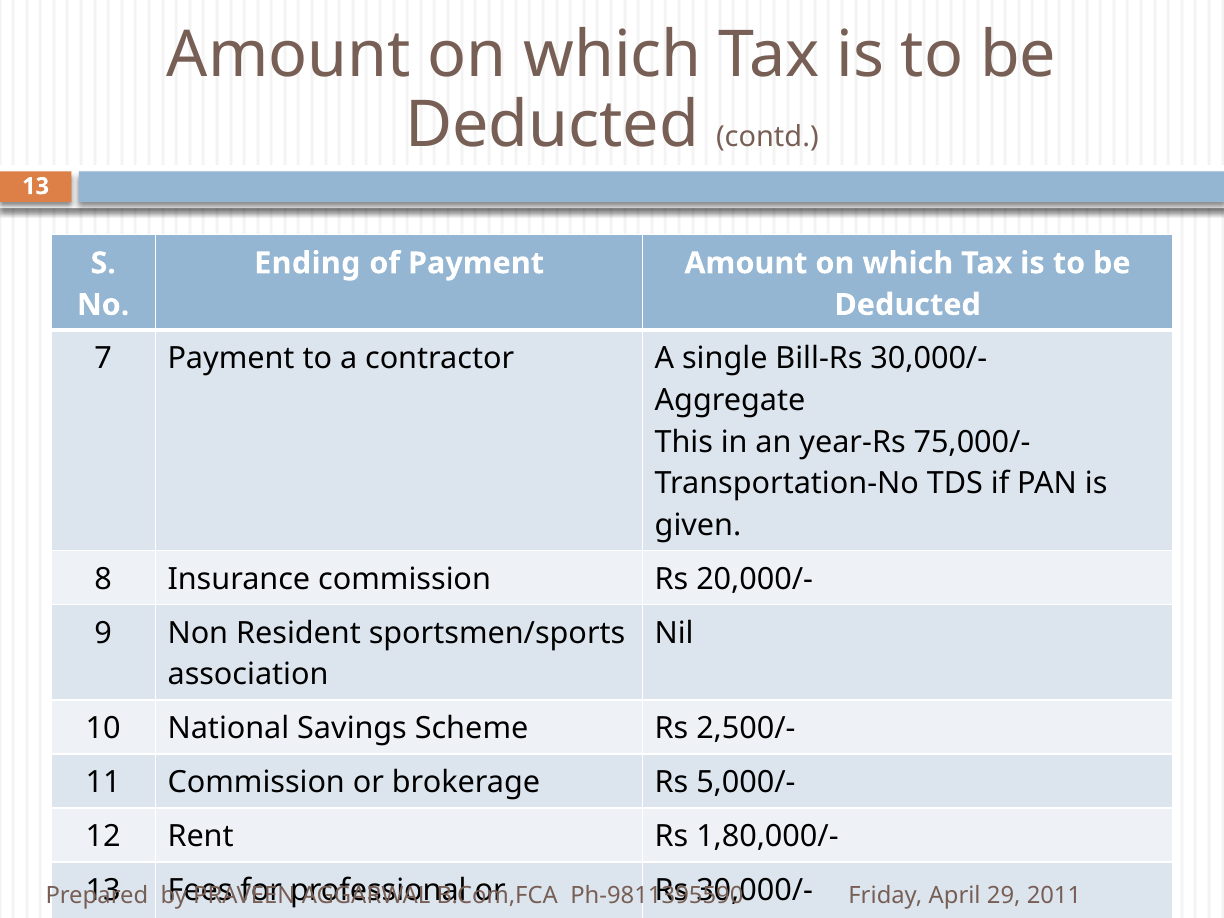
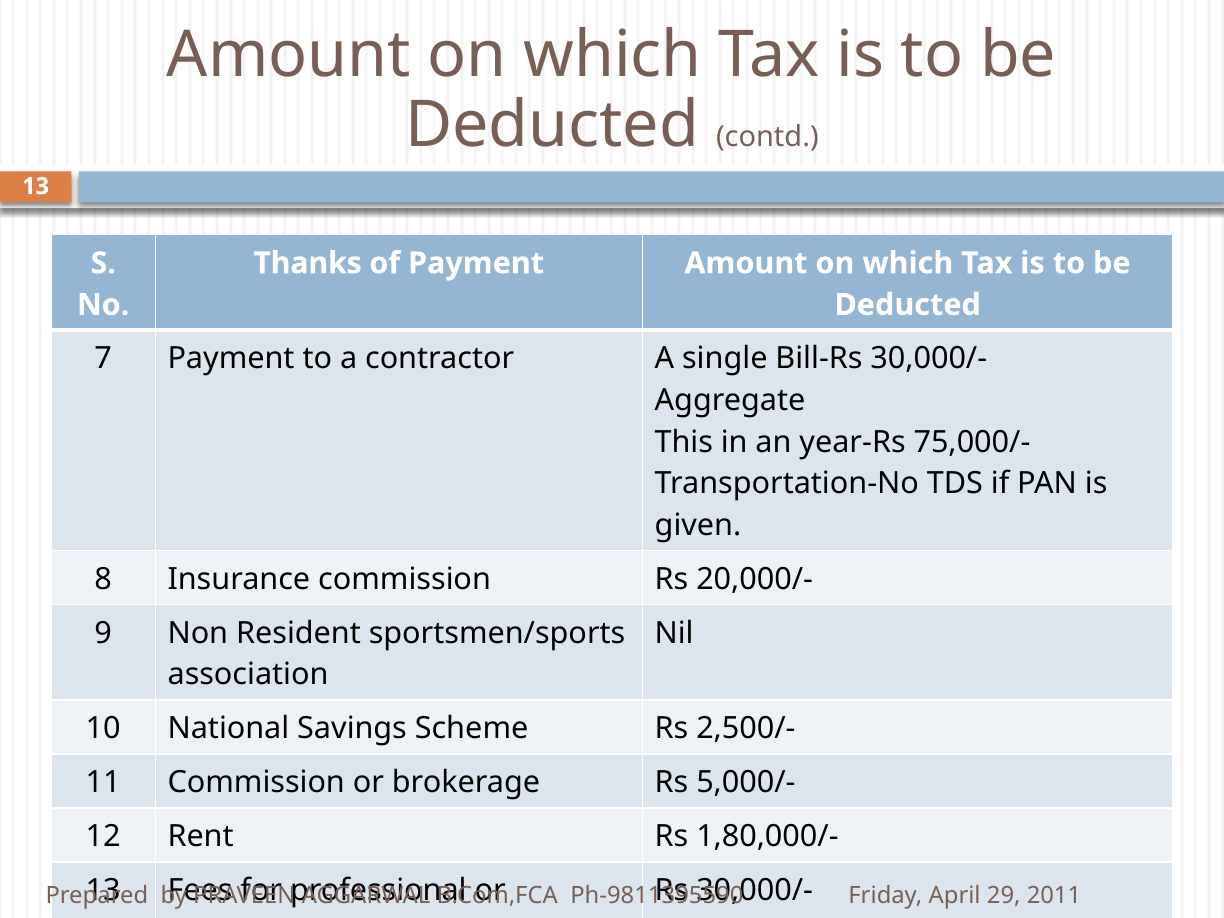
Ending: Ending -> Thanks
